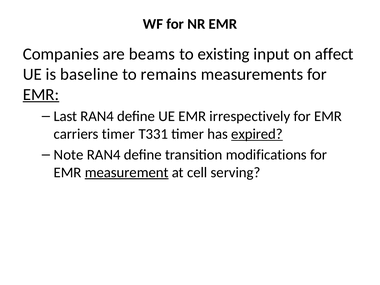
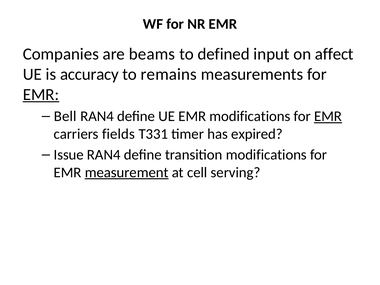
existing: existing -> defined
baseline: baseline -> accuracy
Last: Last -> Bell
EMR irrespectively: irrespectively -> modifications
EMR at (328, 116) underline: none -> present
carriers timer: timer -> fields
expired underline: present -> none
Note: Note -> Issue
